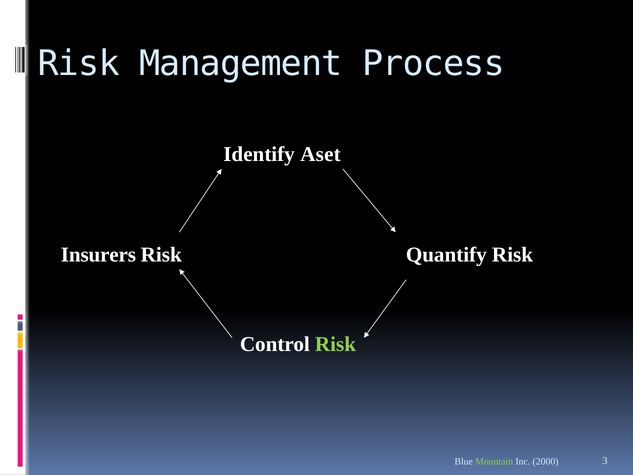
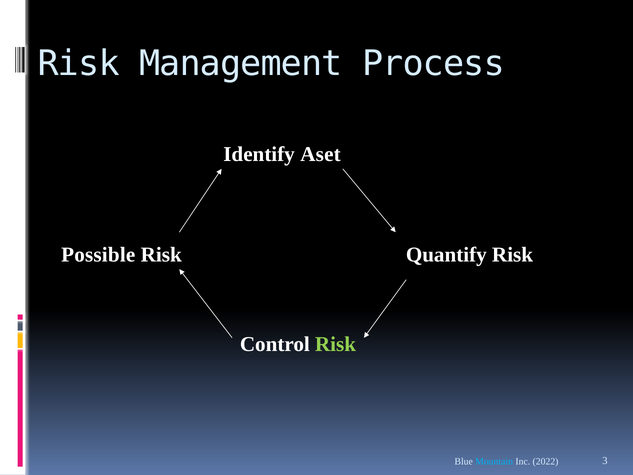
Insurers: Insurers -> Possible
Mountain colour: light green -> light blue
2000: 2000 -> 2022
